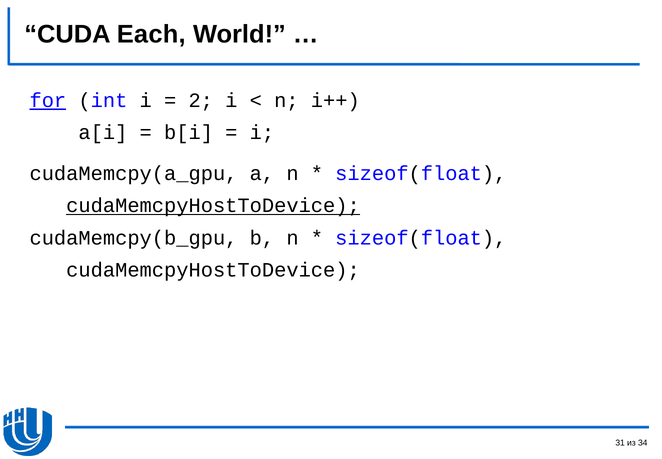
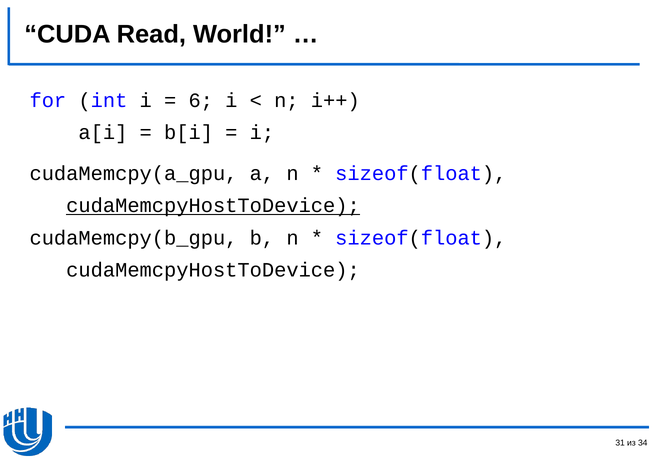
Each: Each -> Read
for underline: present -> none
2: 2 -> 6
